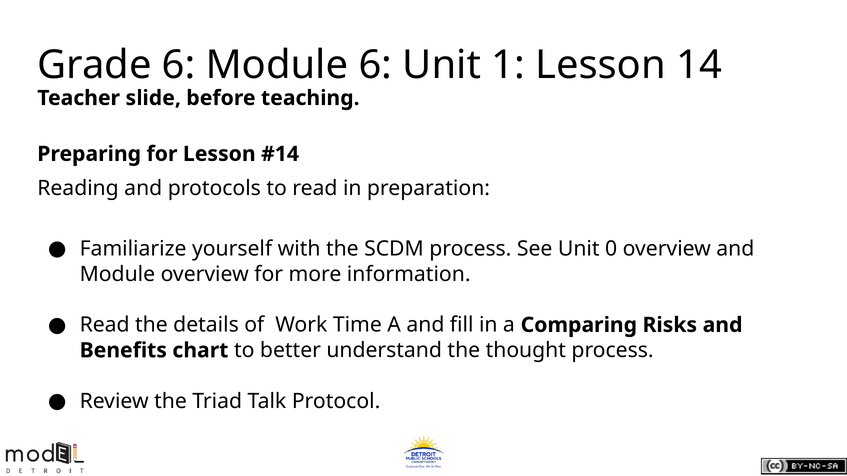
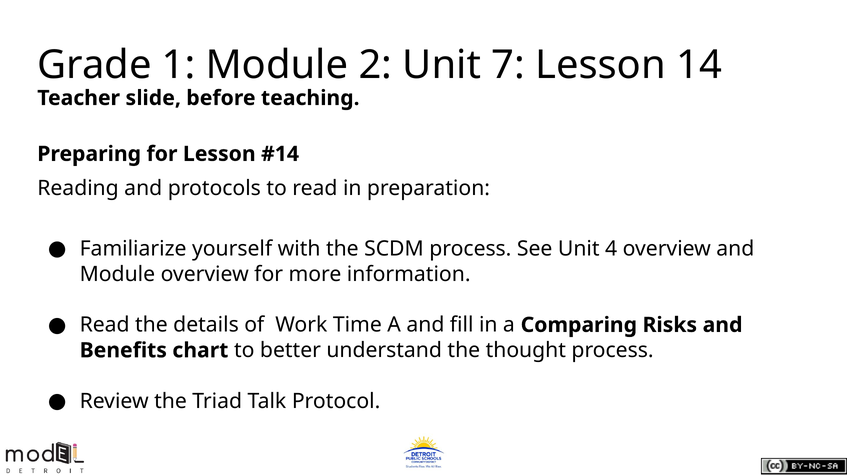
Grade 6: 6 -> 1
Module 6: 6 -> 2
1: 1 -> 7
0: 0 -> 4
